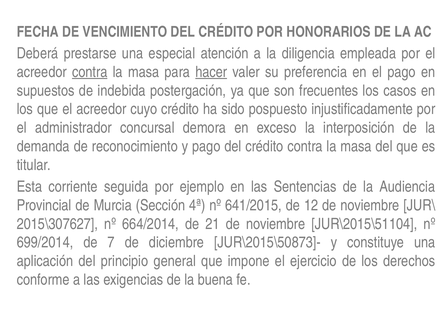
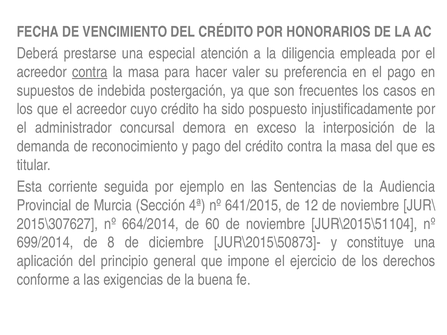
hacer underline: present -> none
21: 21 -> 60
7: 7 -> 8
